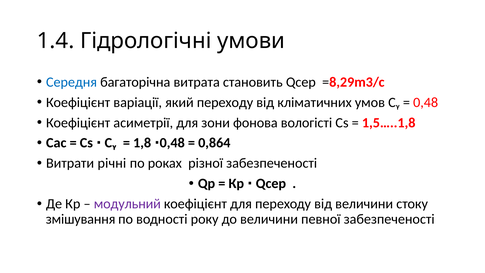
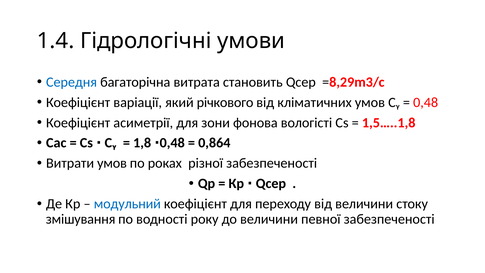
який переходу: переходу -> річкового
Витрати річні: річні -> умов
модульний colour: purple -> blue
